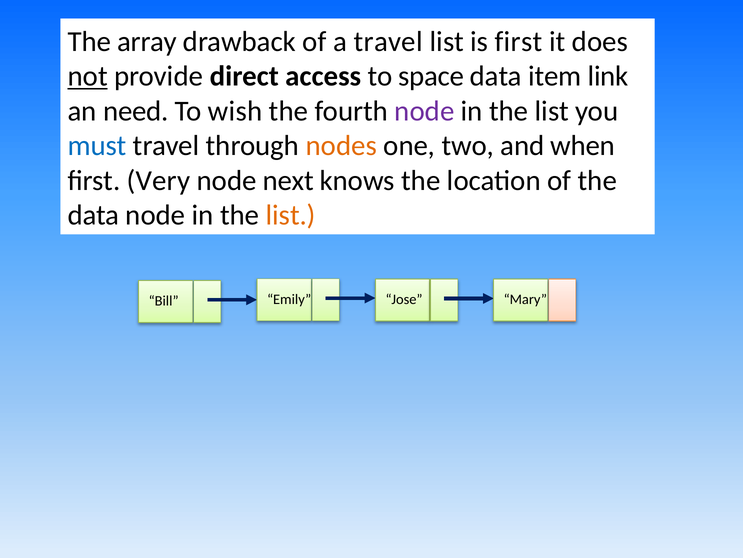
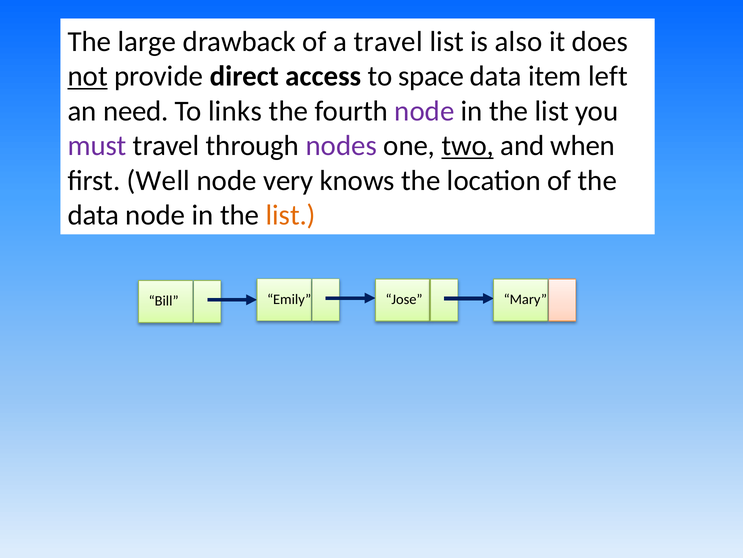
array: array -> large
is first: first -> also
link: link -> left
wish: wish -> links
must colour: blue -> purple
nodes colour: orange -> purple
two underline: none -> present
Very: Very -> Well
next: next -> very
